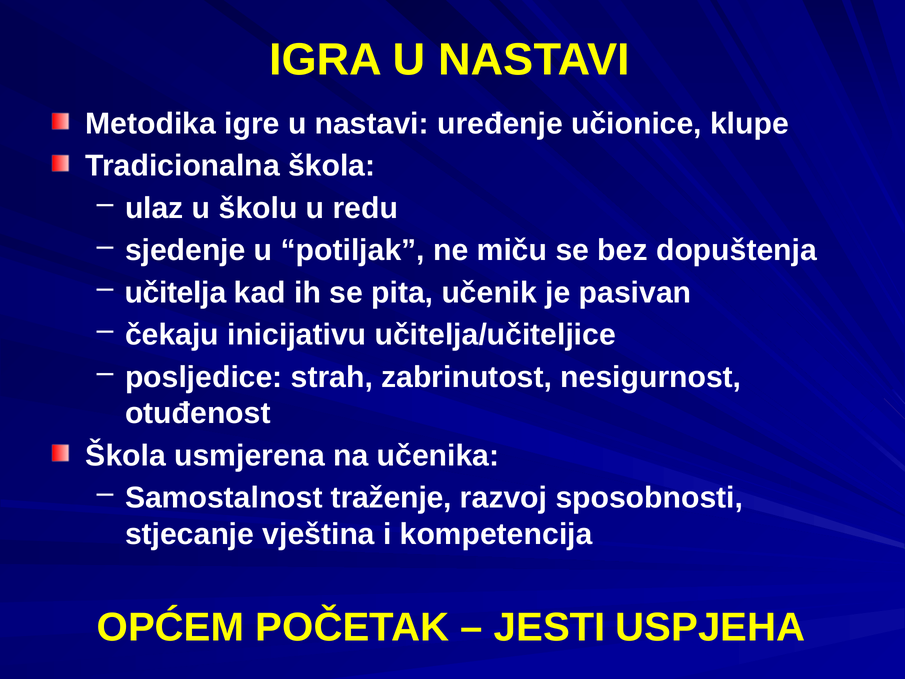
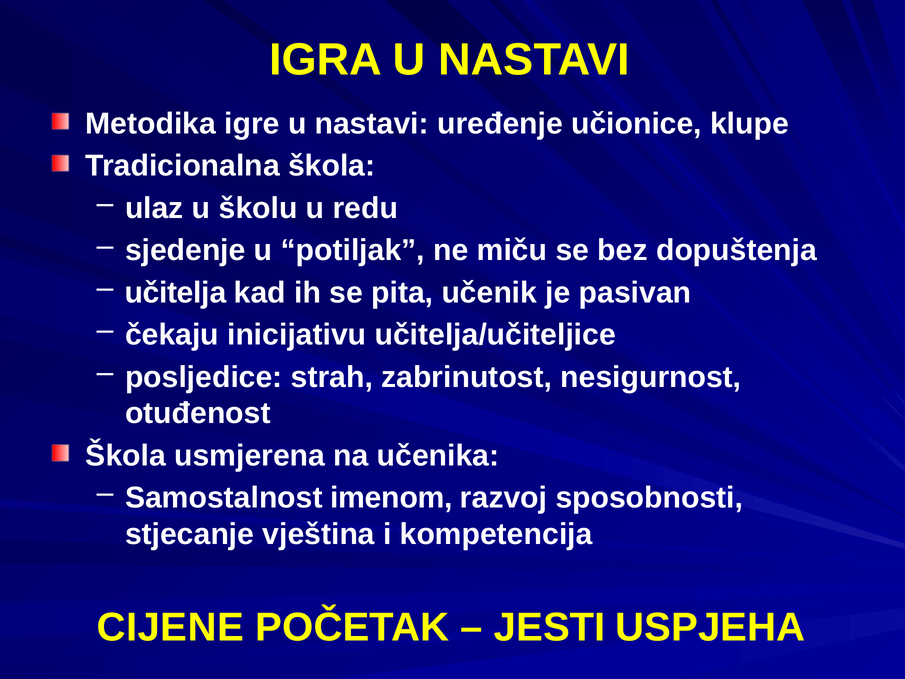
traženje: traženje -> imenom
OPĆEM: OPĆEM -> CIJENE
